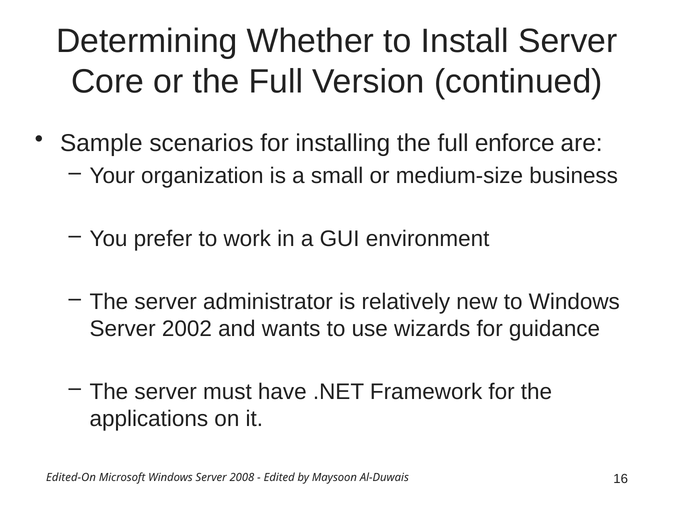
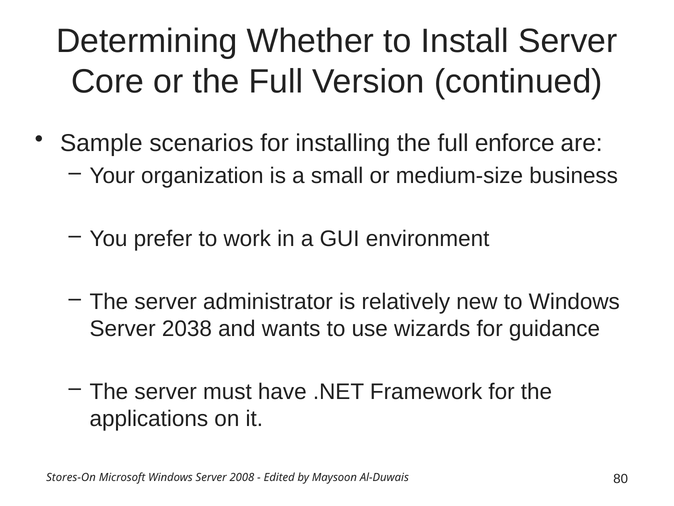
2002: 2002 -> 2038
Edited-On: Edited-On -> Stores-On
16: 16 -> 80
